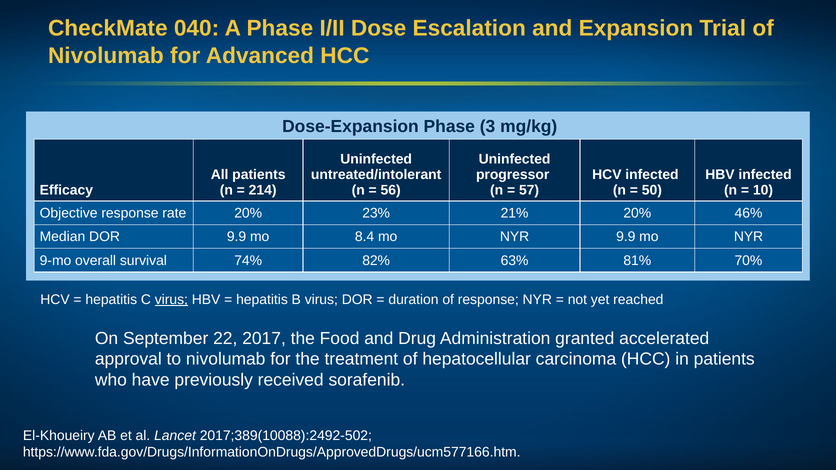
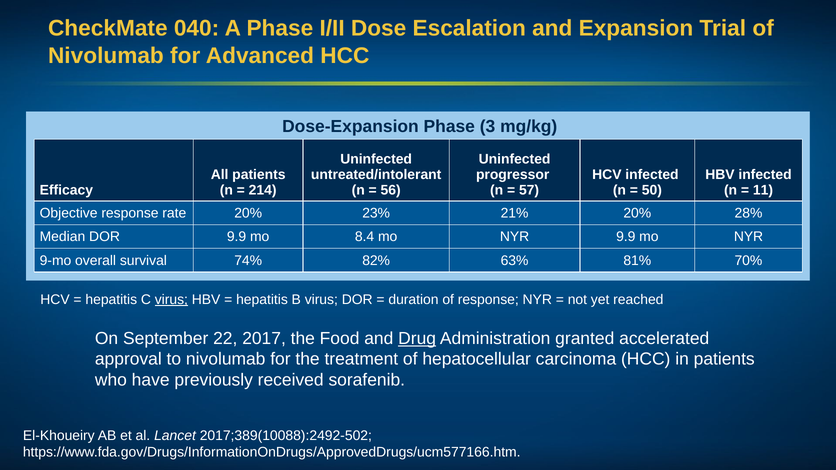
10: 10 -> 11
46%: 46% -> 28%
Drug underline: none -> present
